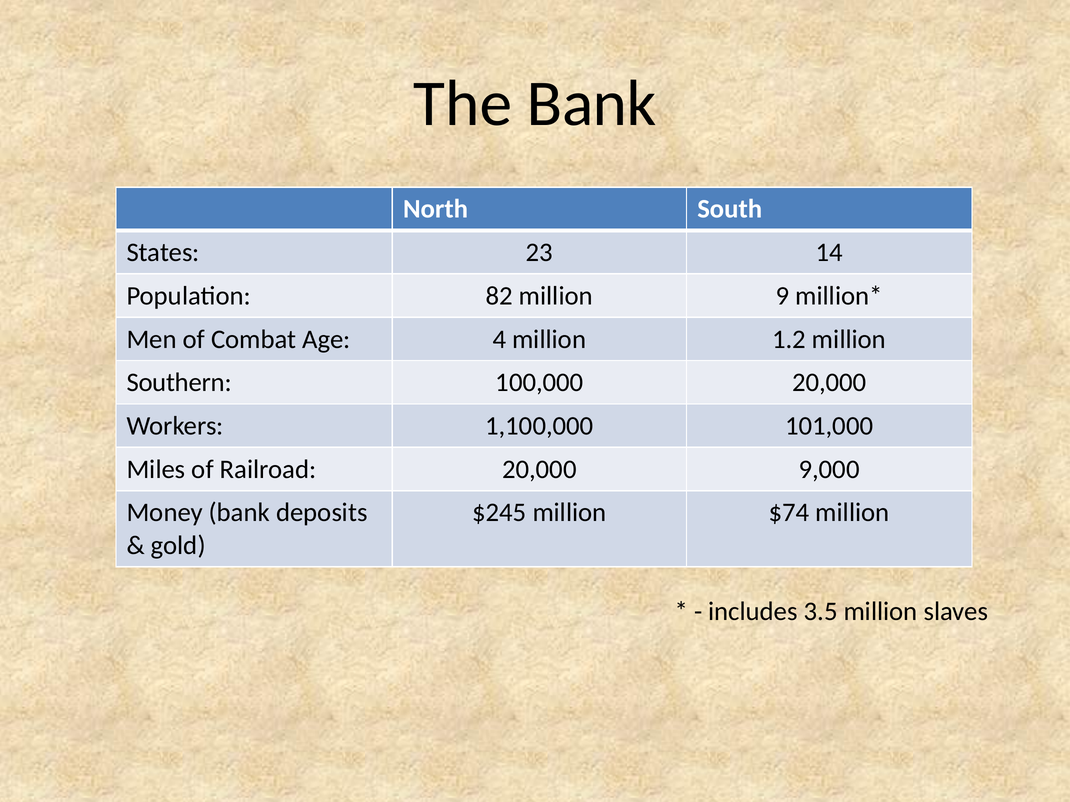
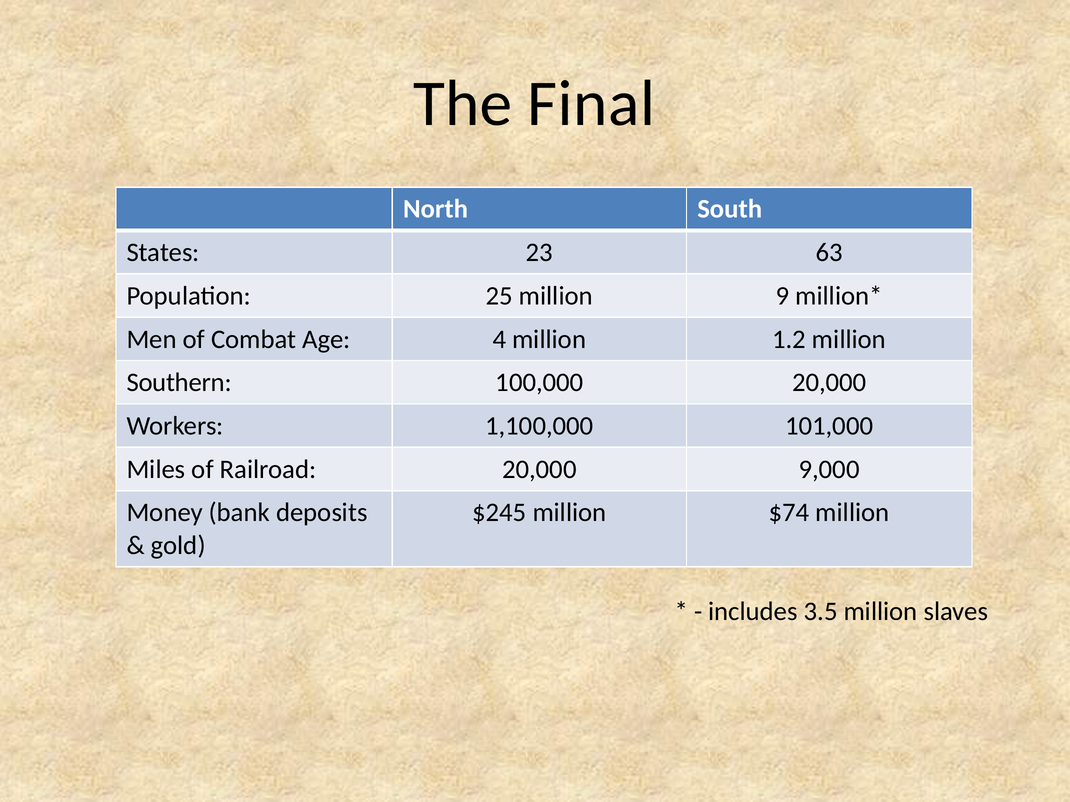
The Bank: Bank -> Final
14: 14 -> 63
82: 82 -> 25
